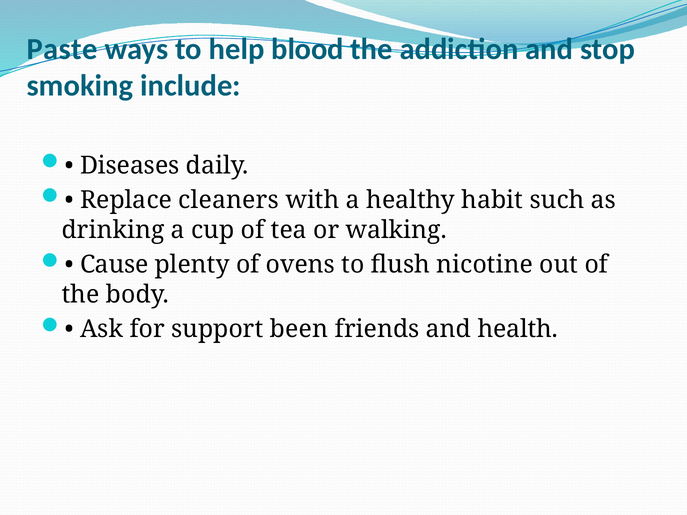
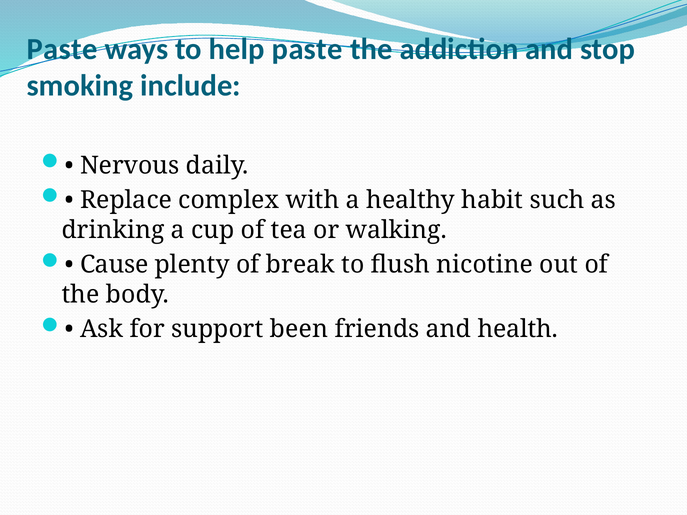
help blood: blood -> paste
Diseases: Diseases -> Nervous
cleaners: cleaners -> complex
ovens: ovens -> break
